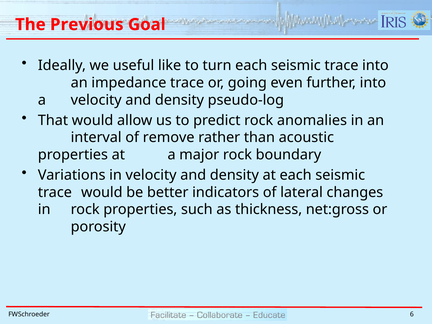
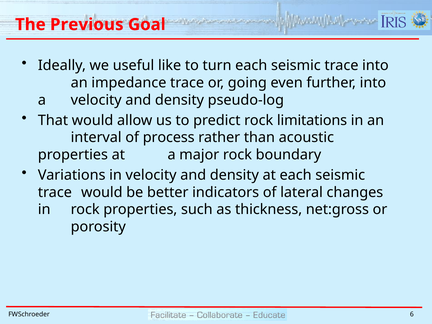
anomalies: anomalies -> limitations
remove: remove -> process
